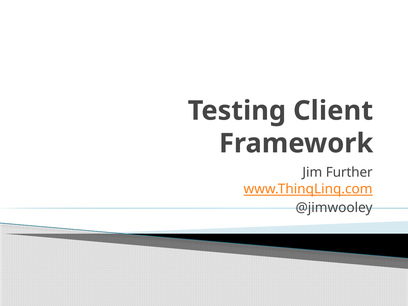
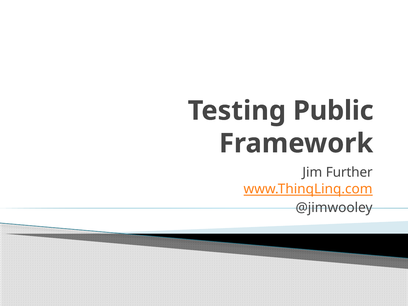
Client: Client -> Public
